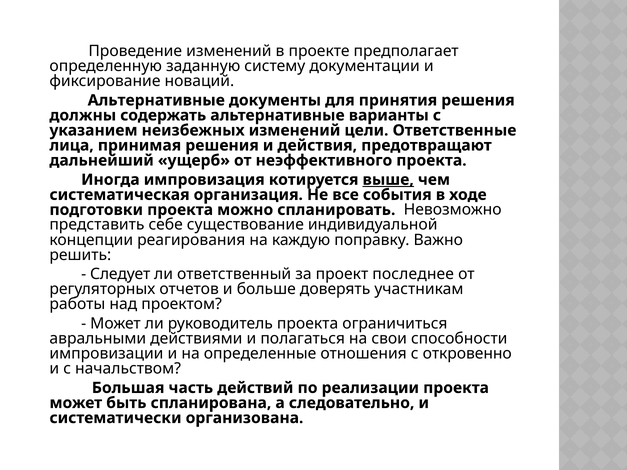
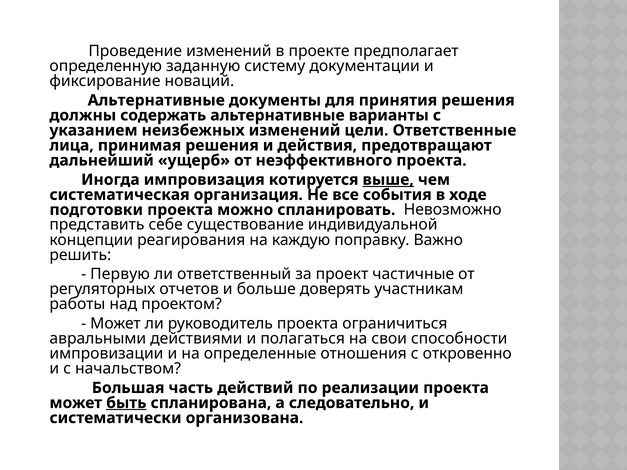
Следует: Следует -> Первую
последнее: последнее -> частичные
быть underline: none -> present
